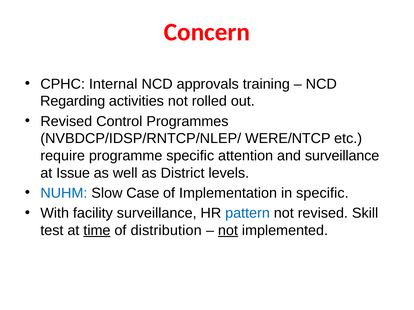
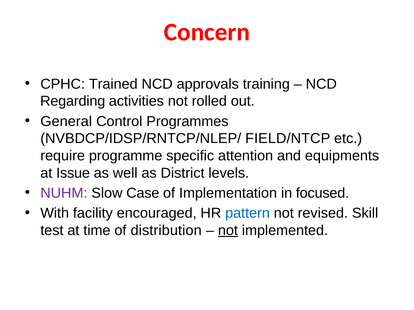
Internal: Internal -> Trained
Revised at (66, 122): Revised -> General
WERE/NTCP: WERE/NTCP -> FIELD/NTCP
and surveillance: surveillance -> equipments
NUHM colour: blue -> purple
in specific: specific -> focused
facility surveillance: surveillance -> encouraged
time underline: present -> none
